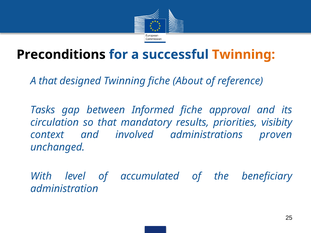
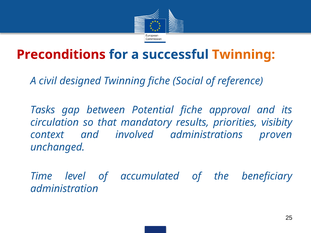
Preconditions colour: black -> red
A that: that -> civil
About: About -> Social
Informed: Informed -> Potential
With: With -> Time
